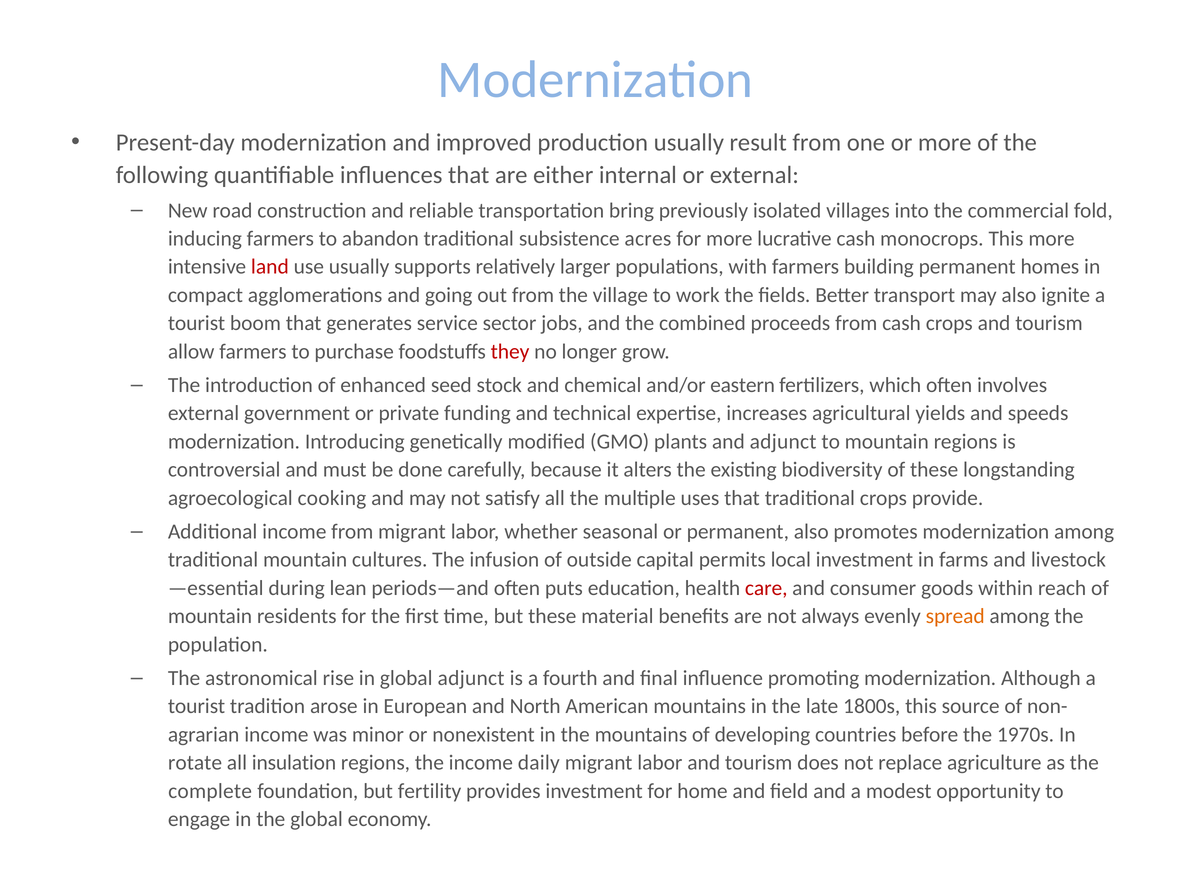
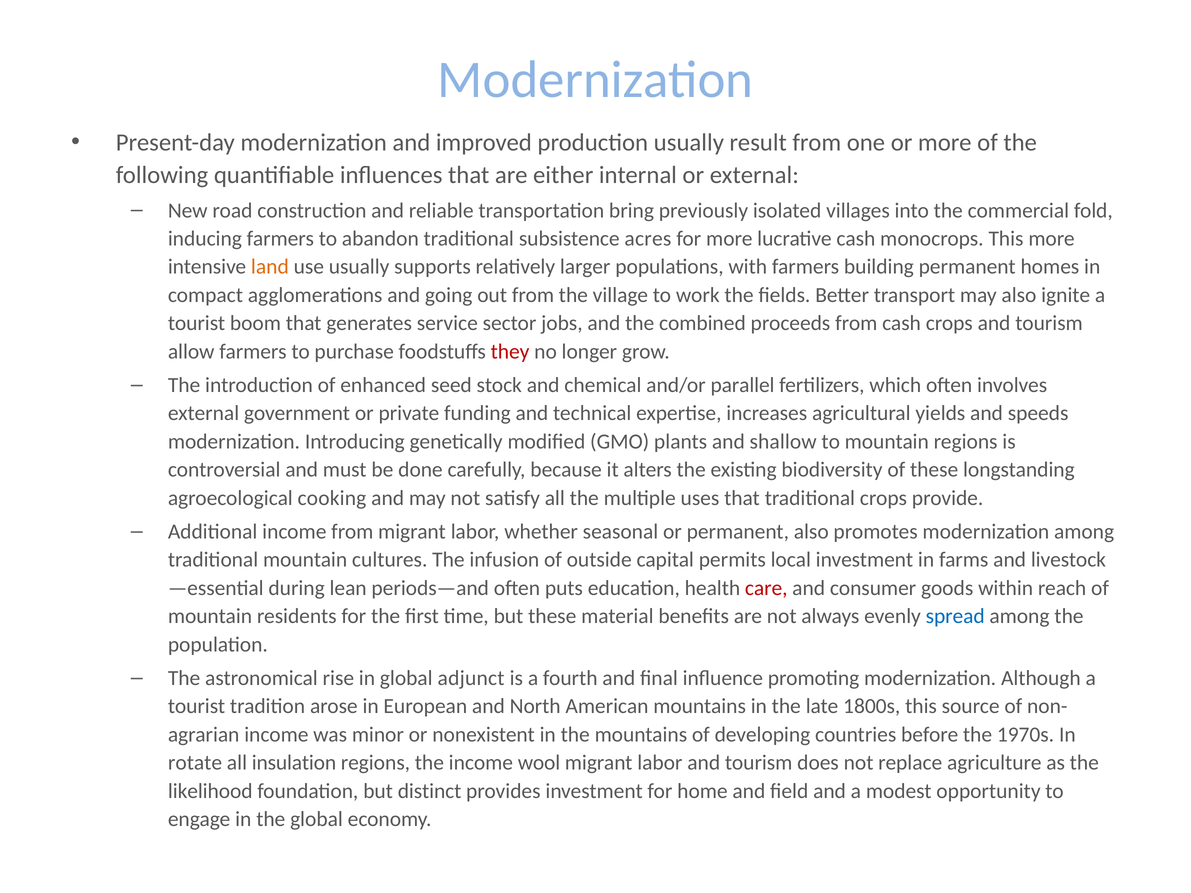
land colour: red -> orange
eastern: eastern -> parallel
and adjunct: adjunct -> shallow
spread colour: orange -> blue
daily: daily -> wool
complete: complete -> likelihood
fertility: fertility -> distinct
